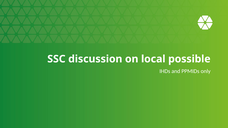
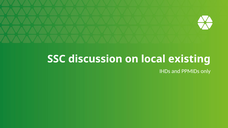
possible: possible -> existing
